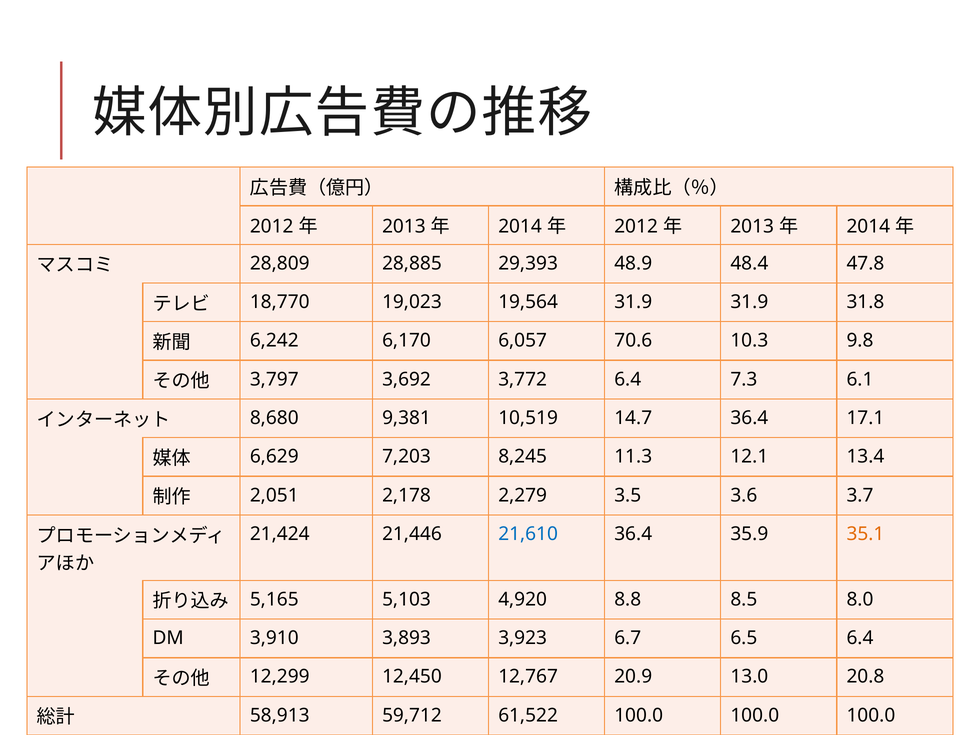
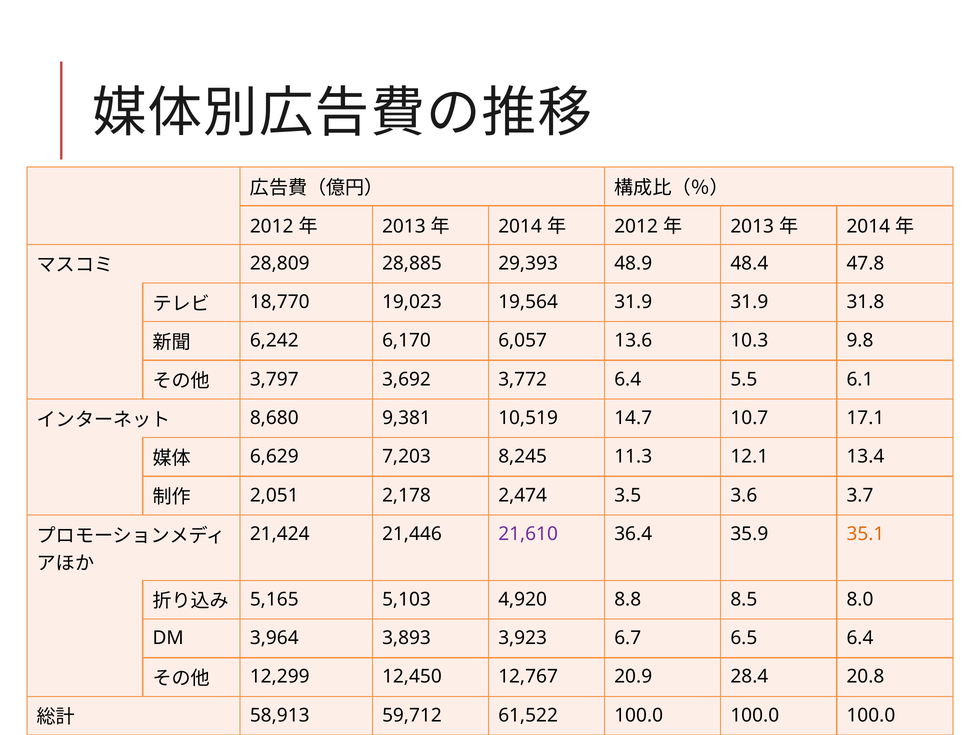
70.6: 70.6 -> 13.6
7.3: 7.3 -> 5.5
14.7 36.4: 36.4 -> 10.7
2,279: 2,279 -> 2,474
21,610 colour: blue -> purple
3,910: 3,910 -> 3,964
13.0: 13.0 -> 28.4
